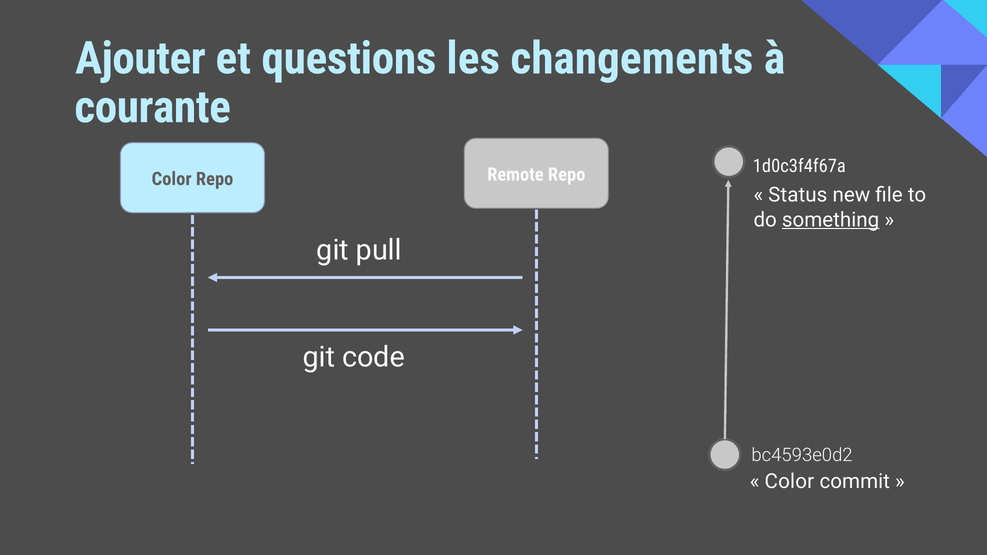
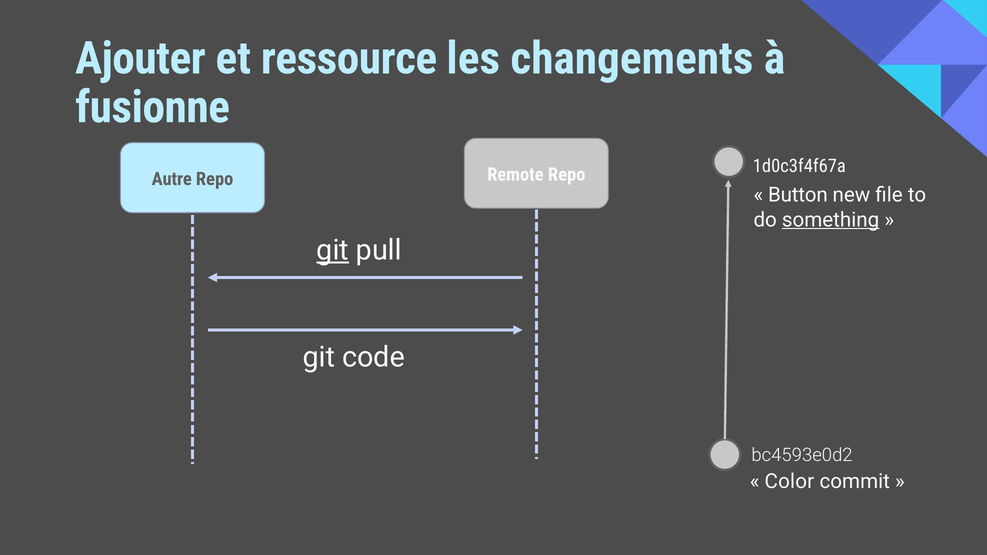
questions: questions -> ressource
courante: courante -> fusionne
Color at (172, 179): Color -> Autre
Status: Status -> Button
git at (333, 250) underline: none -> present
